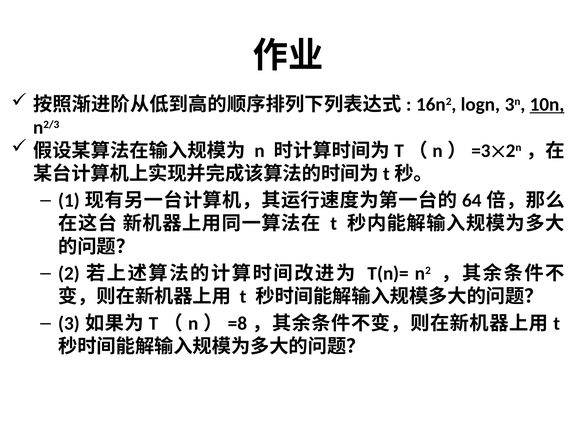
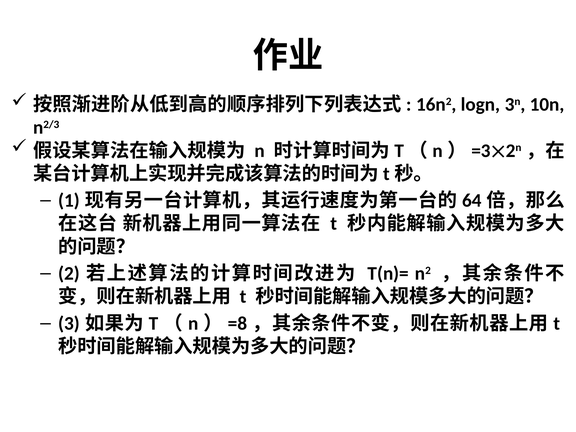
10n underline: present -> none
